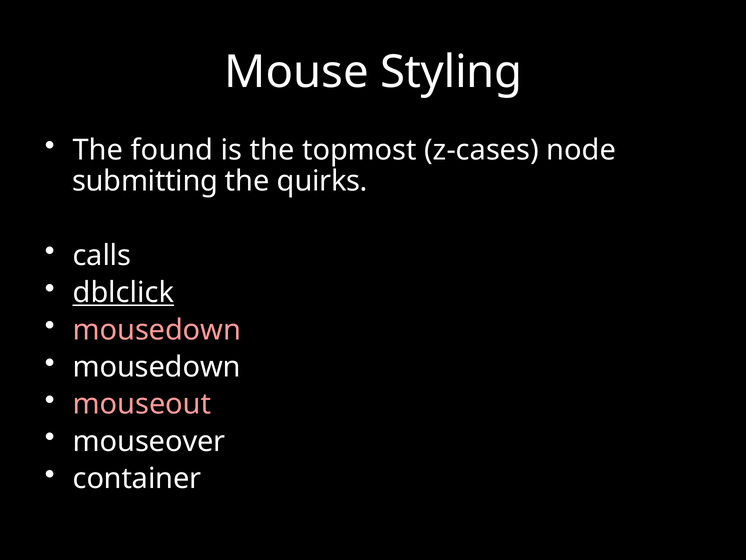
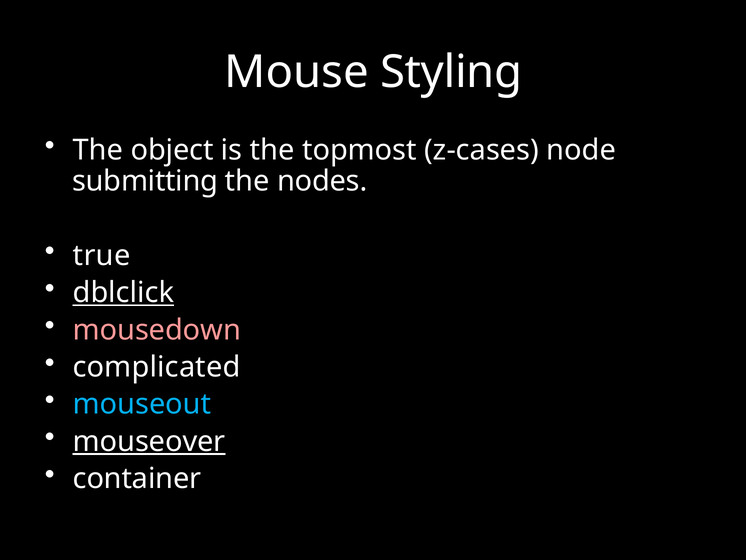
found: found -> object
quirks: quirks -> nodes
calls: calls -> true
mousedown at (157, 367): mousedown -> complicated
mouseout colour: pink -> light blue
mouseover underline: none -> present
